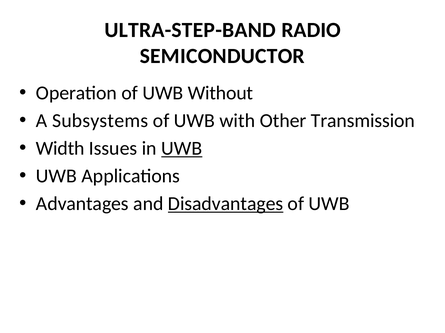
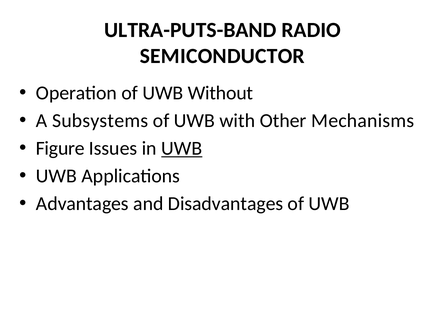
ULTRA-STEP-BAND: ULTRA-STEP-BAND -> ULTRA-PUTS-BAND
Transmission: Transmission -> Mechanisms
Width: Width -> Figure
Disadvantages underline: present -> none
